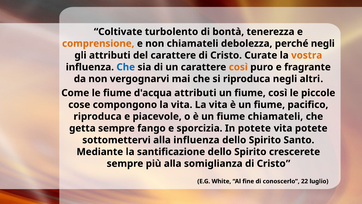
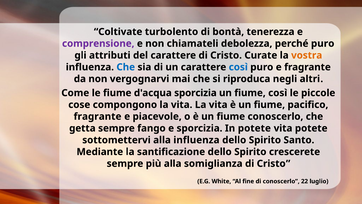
comprensione colour: orange -> purple
perché negli: negli -> puro
così at (238, 67) colour: orange -> blue
d'acqua attributi: attributi -> sporcizia
riproduca at (98, 116): riproduca -> fragrante
fiume chiamateli: chiamateli -> conoscerlo
